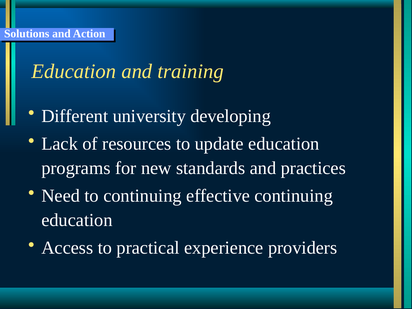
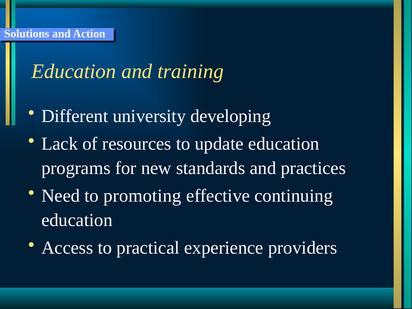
to continuing: continuing -> promoting
